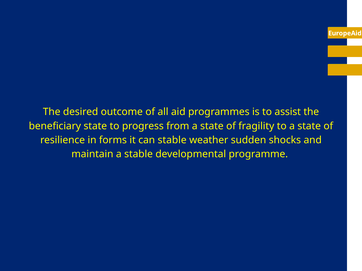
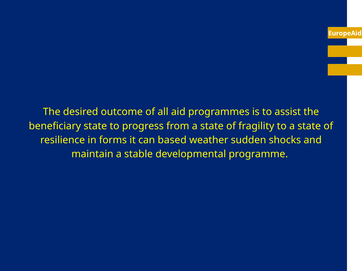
can stable: stable -> based
